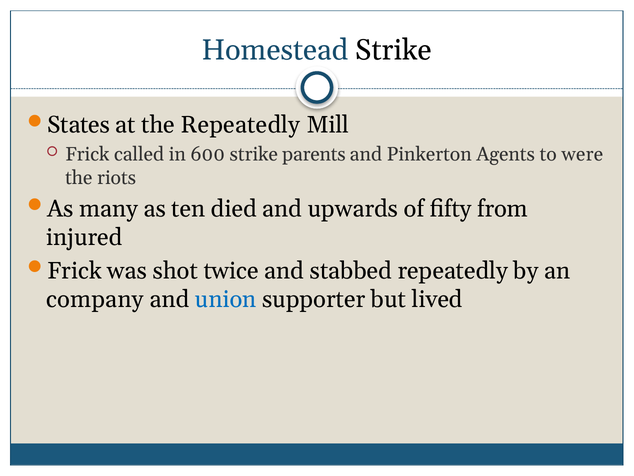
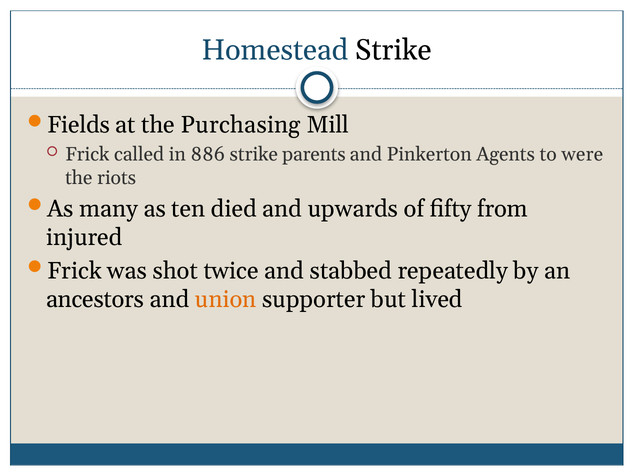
States: States -> Fields
the Repeatedly: Repeatedly -> Purchasing
600: 600 -> 886
company: company -> ancestors
union colour: blue -> orange
